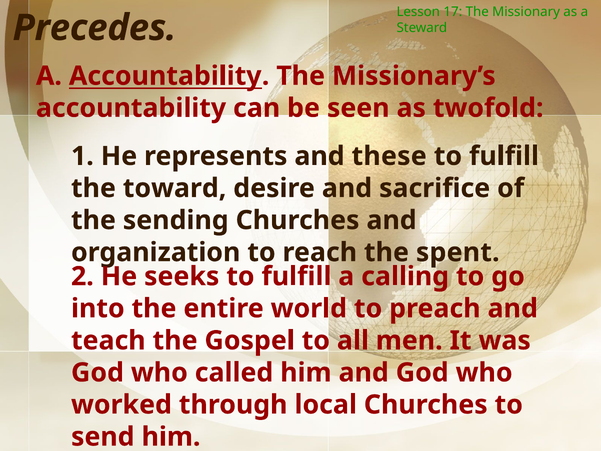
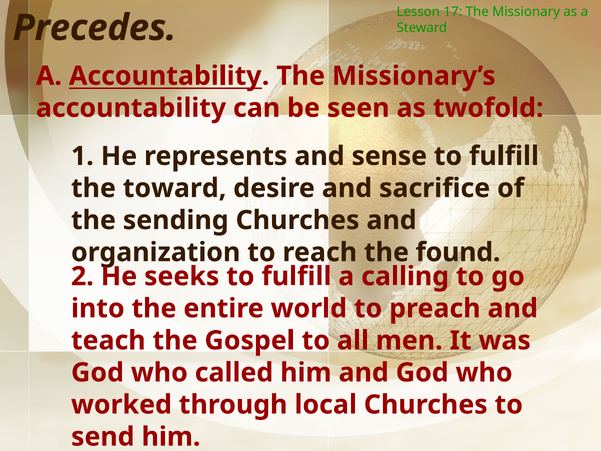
these: these -> sense
spent: spent -> found
